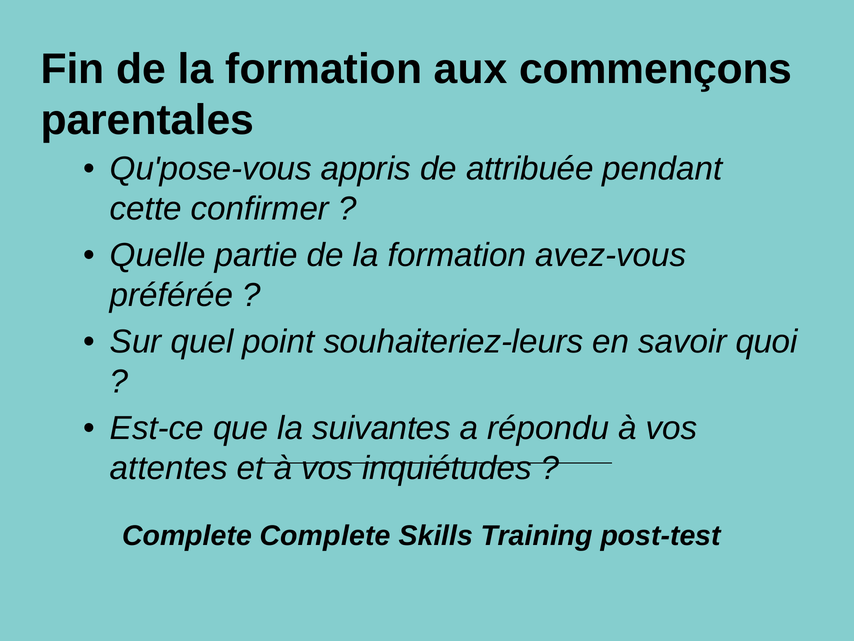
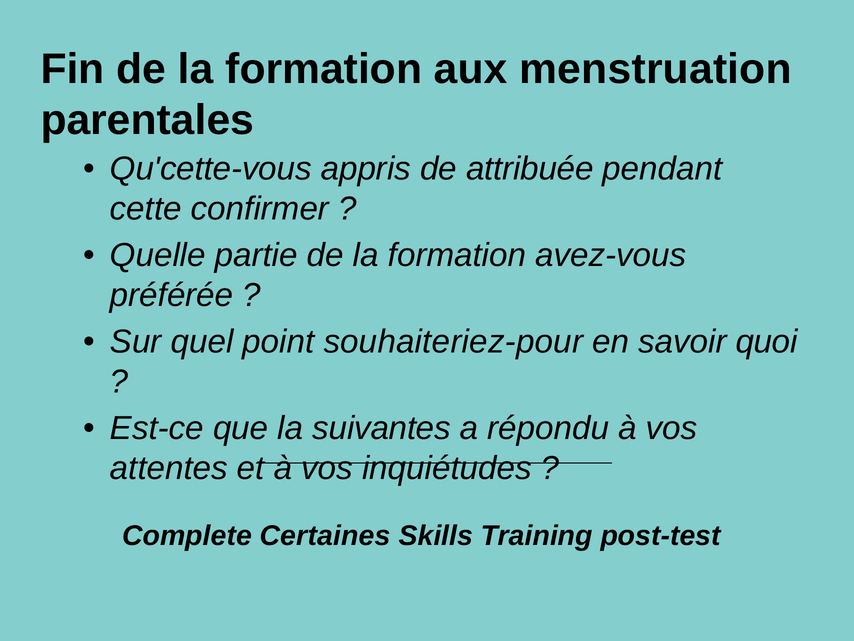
commençons: commençons -> menstruation
Qu'pose-vous: Qu'pose-vous -> Qu'cette-vous
souhaiteriez-leurs: souhaiteriez-leurs -> souhaiteriez-pour
Complete Complete: Complete -> Certaines
